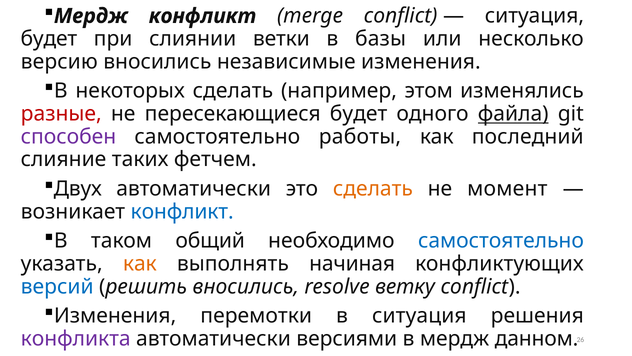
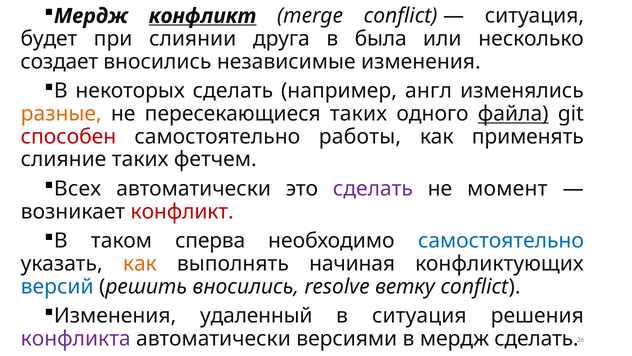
конфликт at (203, 16) underline: none -> present
ветки: ветки -> друга
базы: базы -> была
версию: версию -> создает
этом: этом -> англ
разные colour: red -> orange
пересекающиеся будет: будет -> таких
способен colour: purple -> red
последний: последний -> применять
Двух: Двух -> Всех
сделать at (373, 189) colour: orange -> purple
конфликт at (182, 211) colour: blue -> red
общий: общий -> сперва
перемотки: перемотки -> удаленный
мердж данном: данном -> сделать
